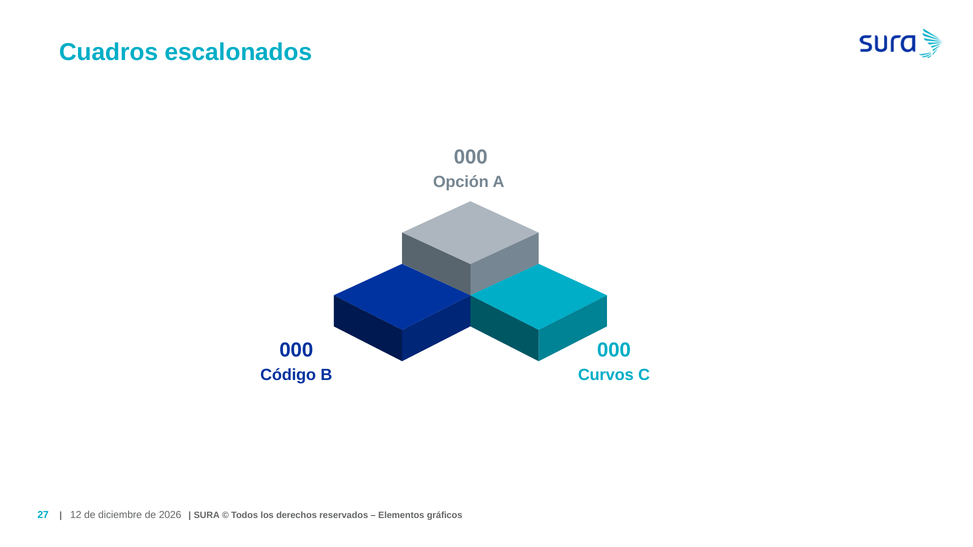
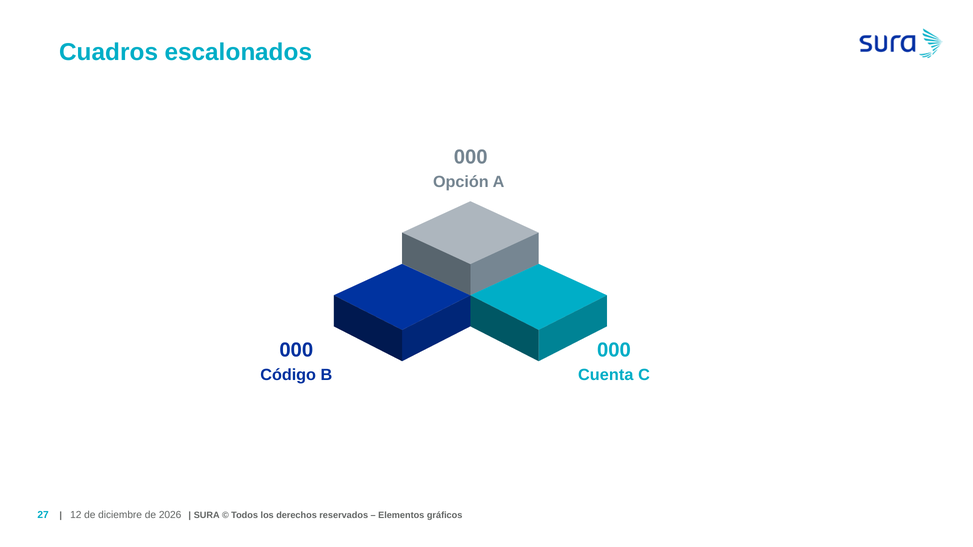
Curvos: Curvos -> Cuenta
